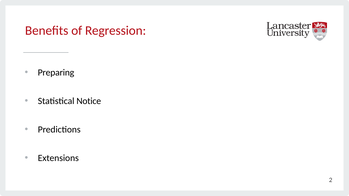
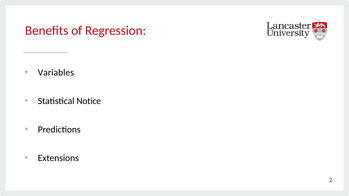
Preparing: Preparing -> Variables
